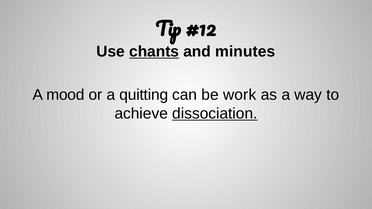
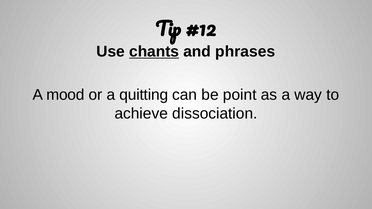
minutes: minutes -> phrases
work: work -> point
dissociation underline: present -> none
